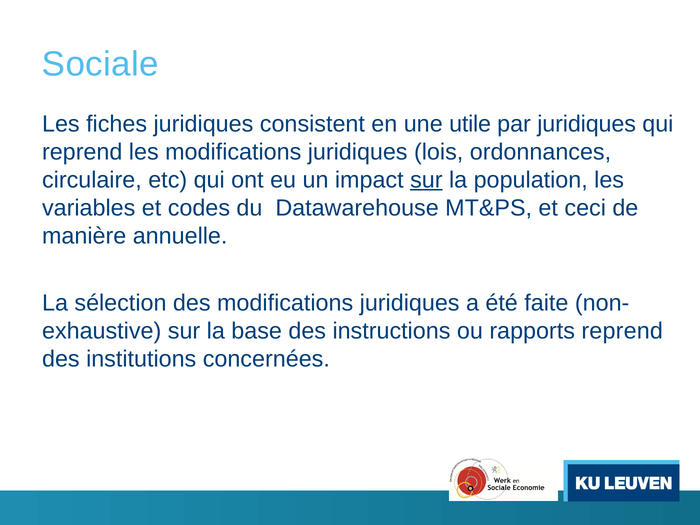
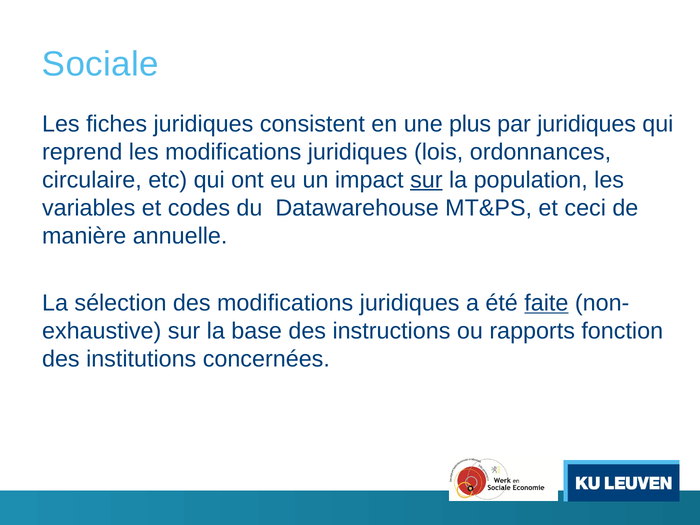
utile: utile -> plus
faite underline: none -> present
rapports reprend: reprend -> fonction
